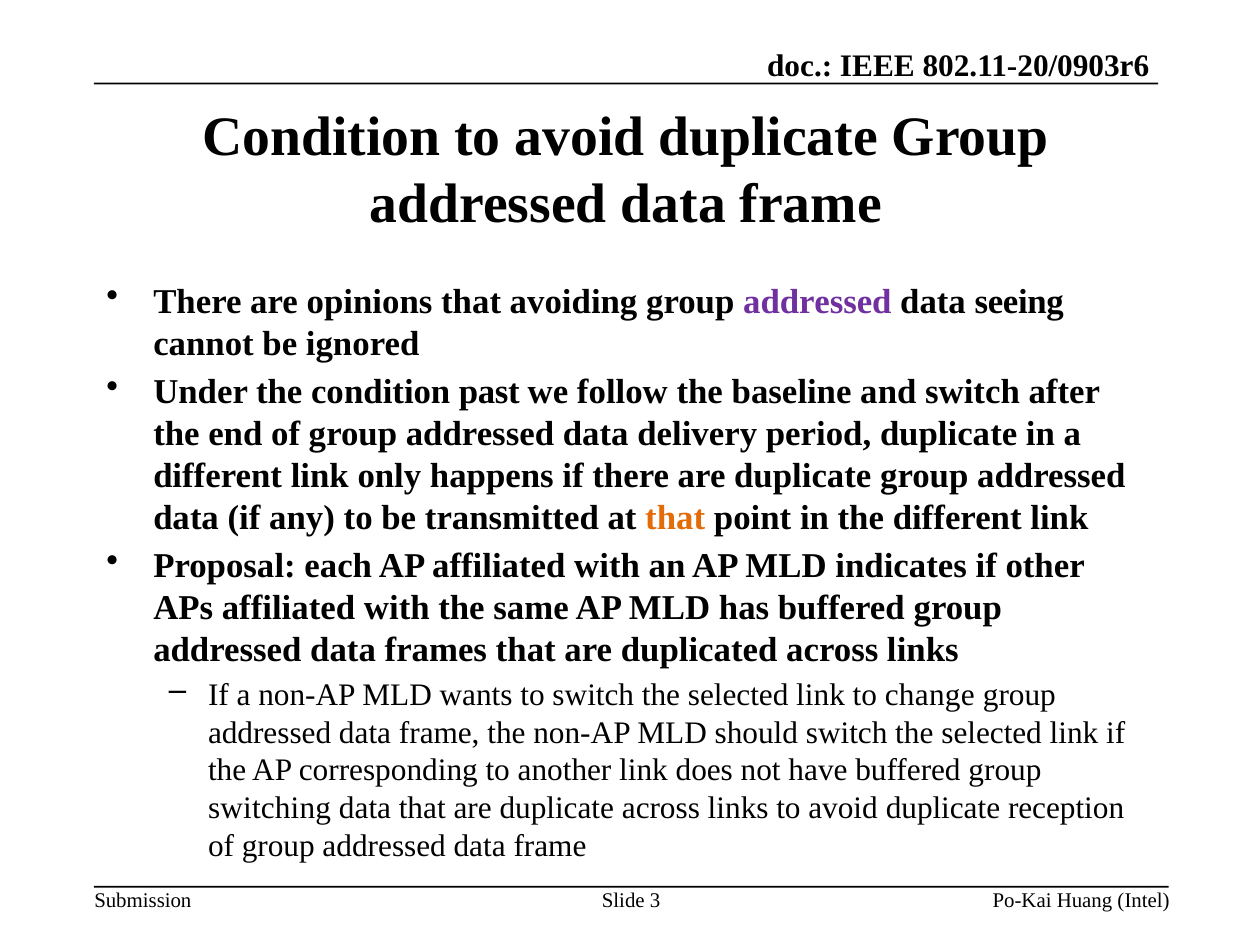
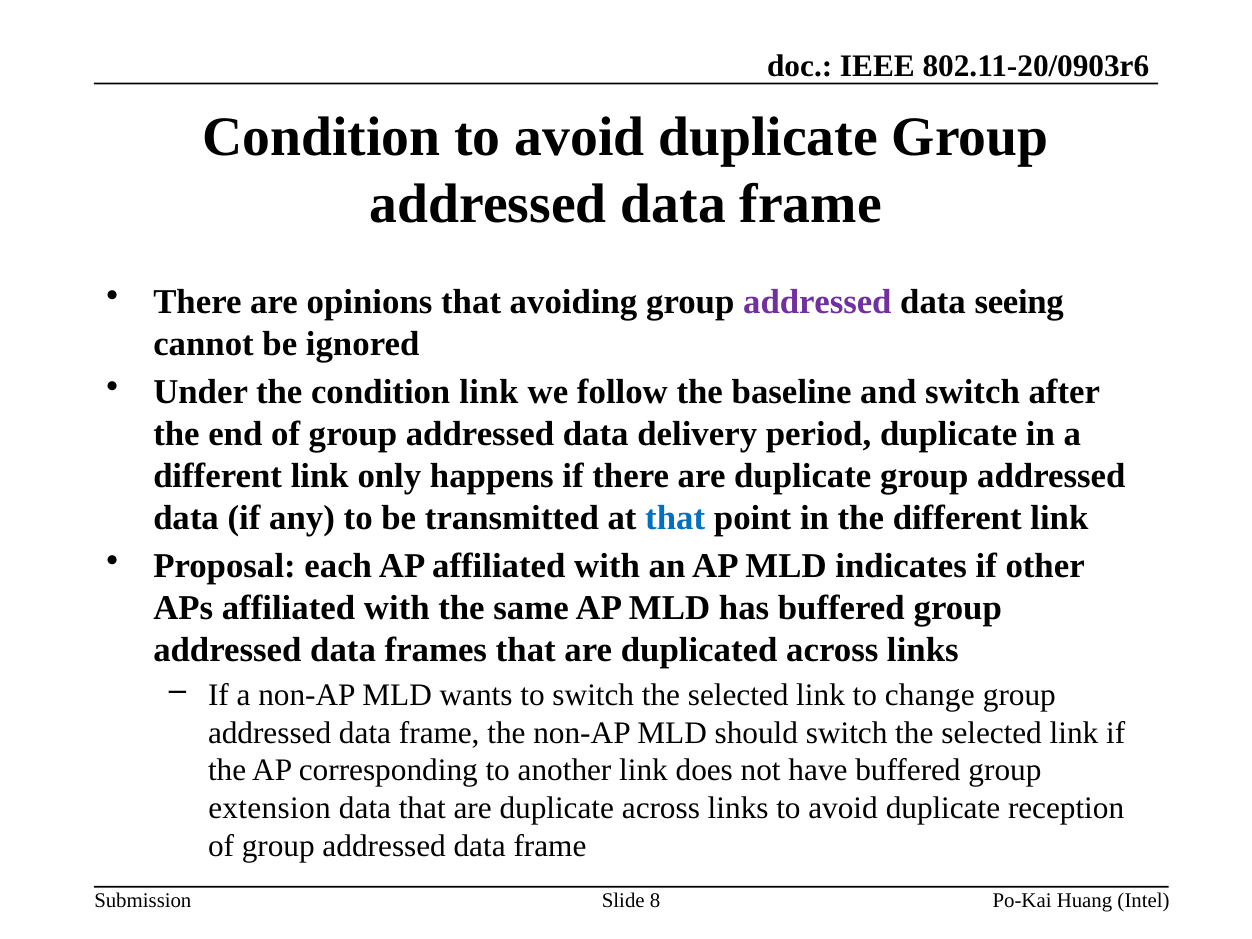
condition past: past -> link
that at (675, 518) colour: orange -> blue
switching: switching -> extension
3: 3 -> 8
